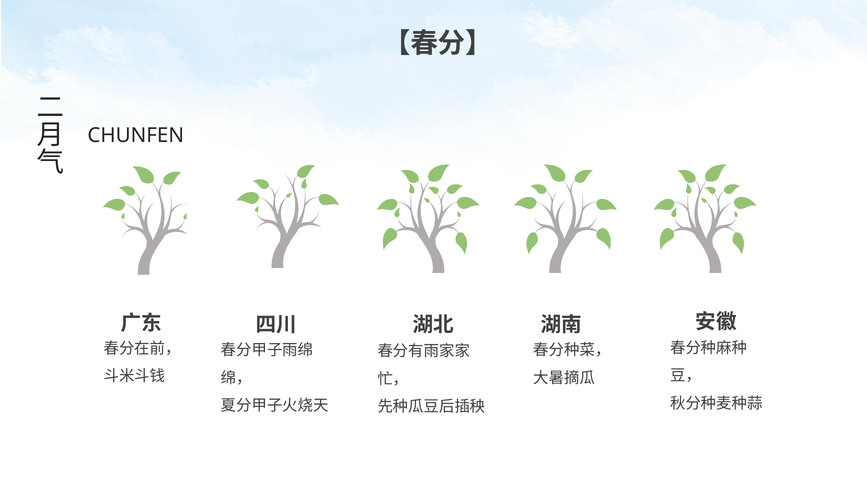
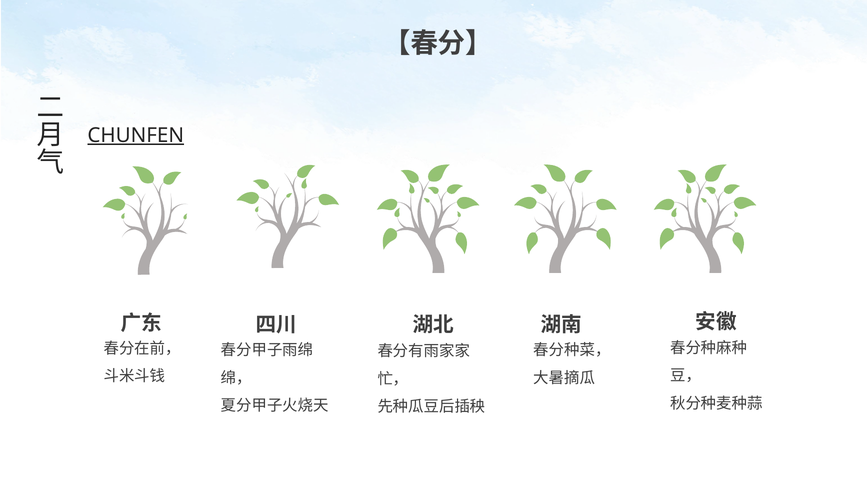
CHUNFEN underline: none -> present
